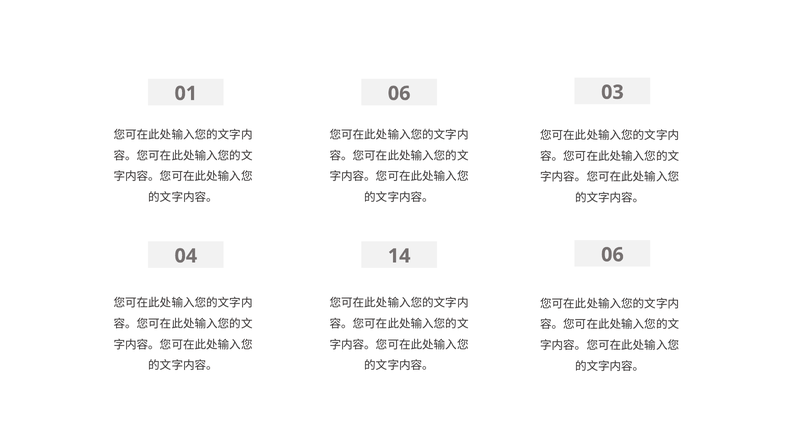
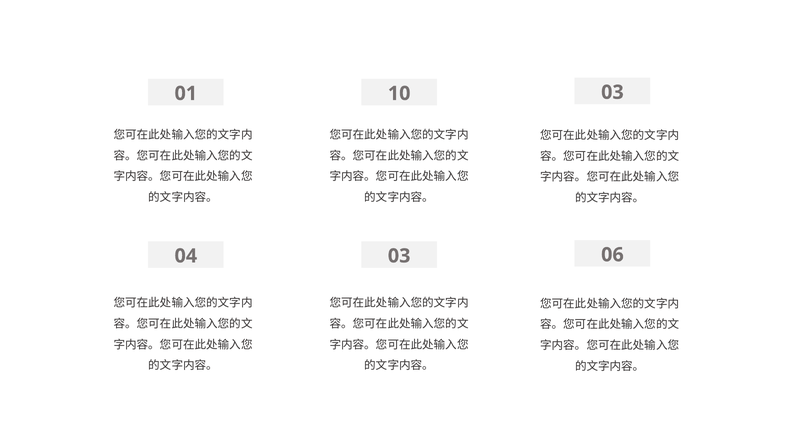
01 06: 06 -> 10
04 14: 14 -> 03
